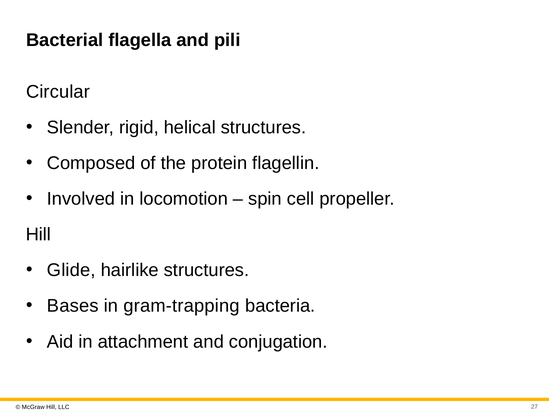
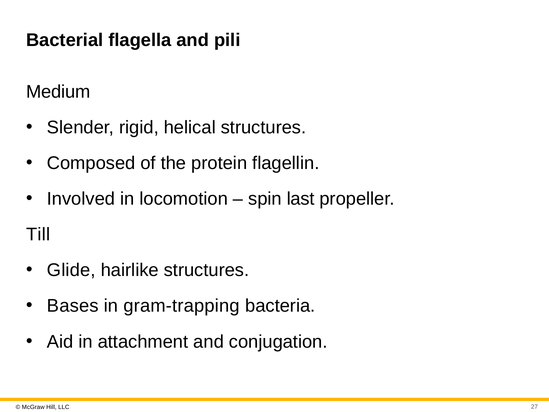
Circular: Circular -> Medium
cell: cell -> last
Hill at (38, 234): Hill -> Till
